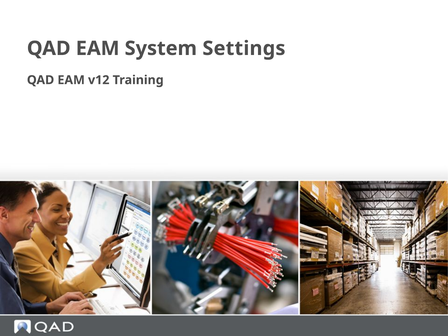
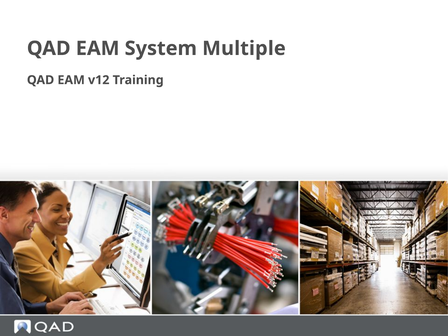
Settings: Settings -> Multiple
